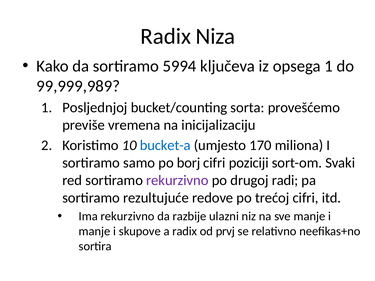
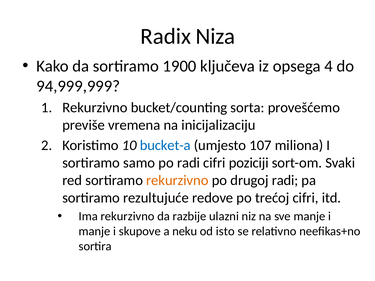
5994: 5994 -> 1900
opsega 1: 1 -> 4
99,999,989: 99,999,989 -> 94,999,999
Posljednjoj at (95, 108): Posljednjoj -> Rekurzivno
170: 170 -> 107
po borj: borj -> radi
rekurzivno at (177, 180) colour: purple -> orange
a radix: radix -> neku
prvj: prvj -> isto
